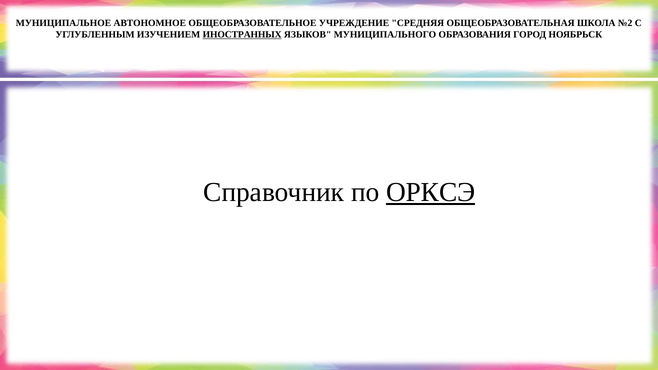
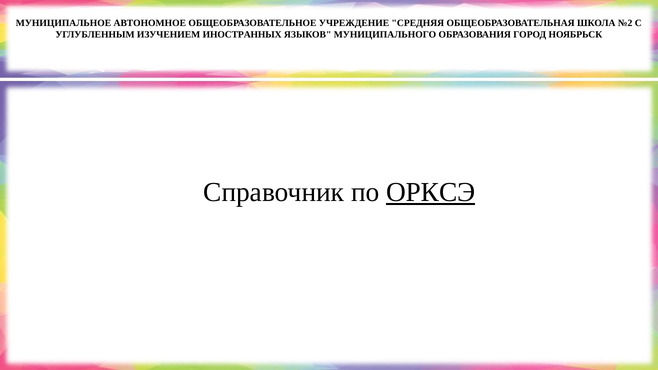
ИНОСТРАННЫХ underline: present -> none
